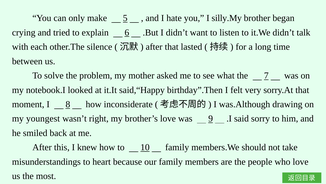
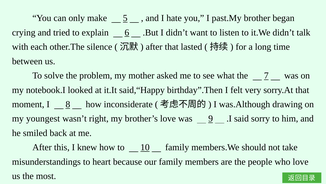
silly.My: silly.My -> past.My
